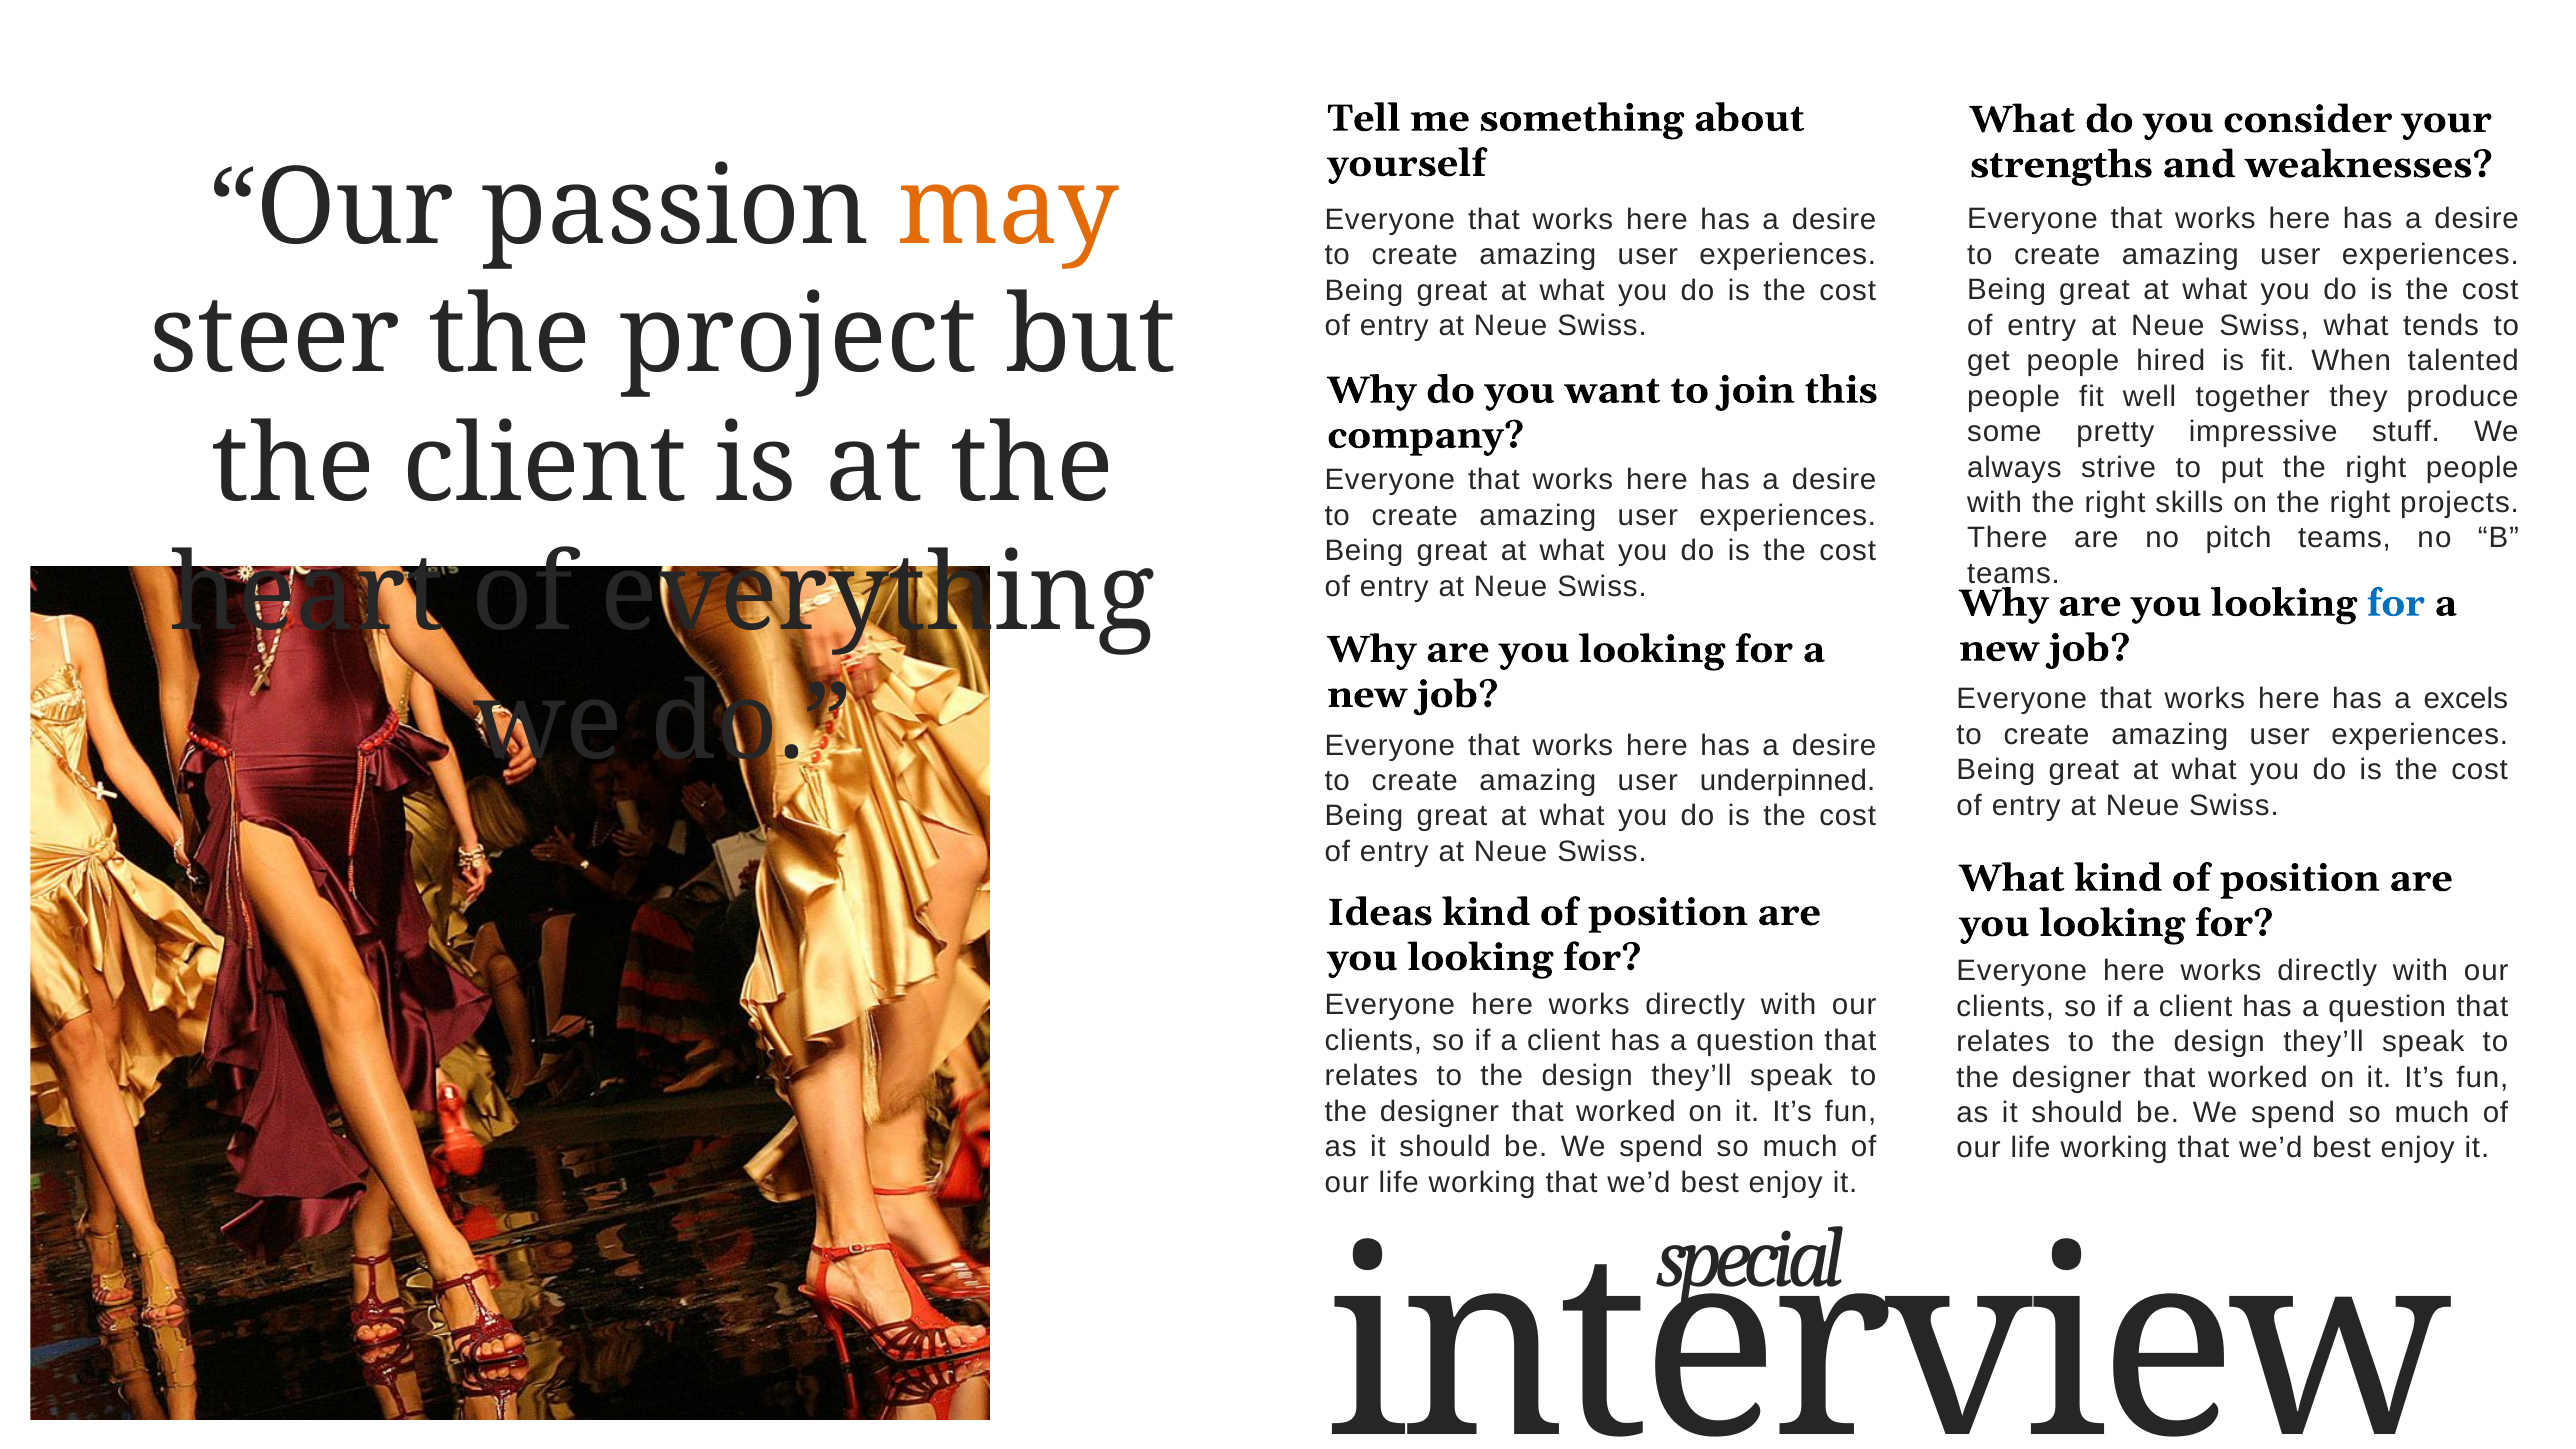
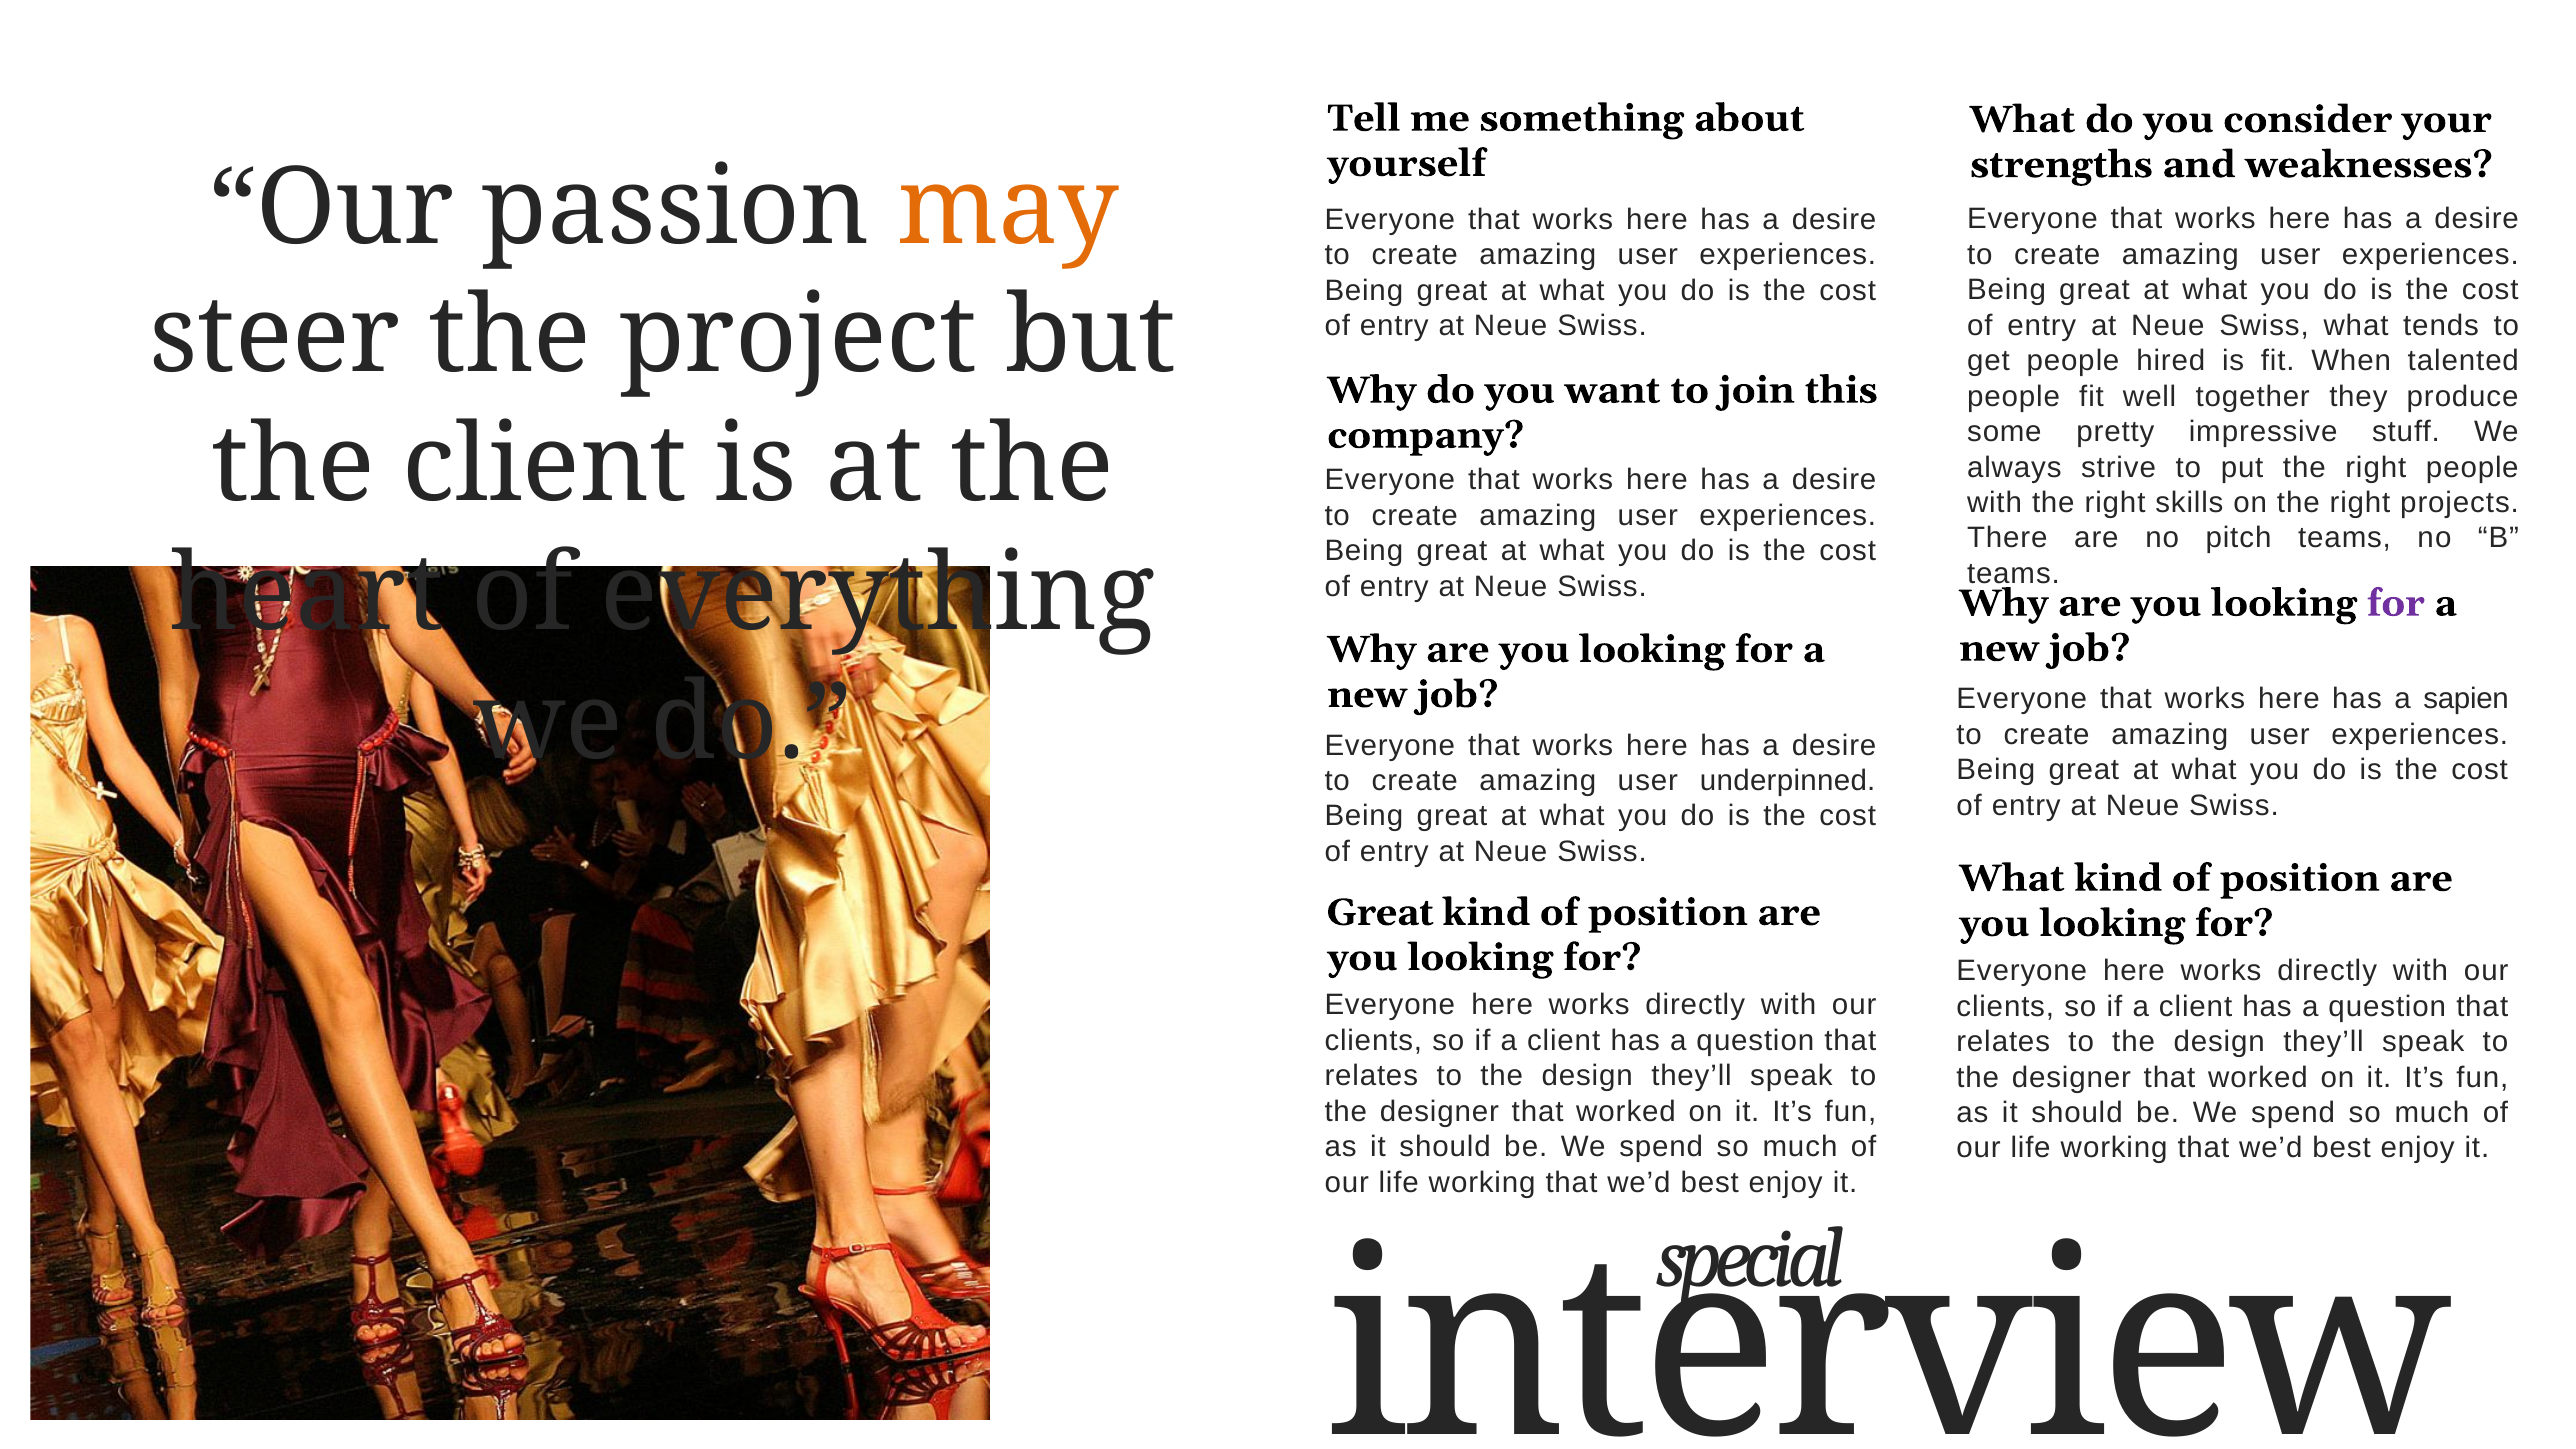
for at (2396, 603) colour: blue -> purple
excels: excels -> sapien
Ideas at (1380, 912): Ideas -> Great
